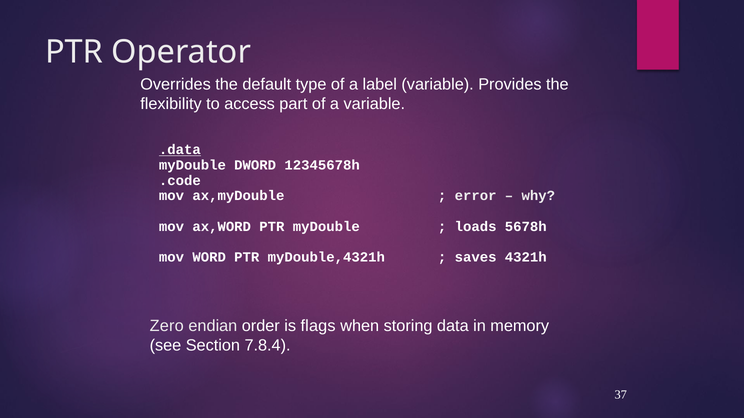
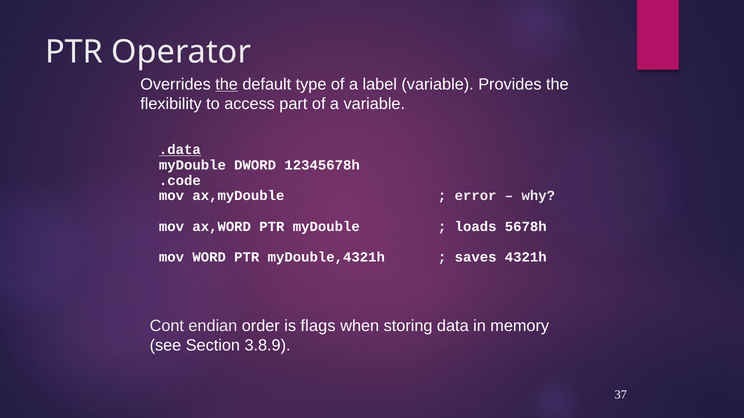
the at (227, 84) underline: none -> present
Zero: Zero -> Cont
7.8.4: 7.8.4 -> 3.8.9
